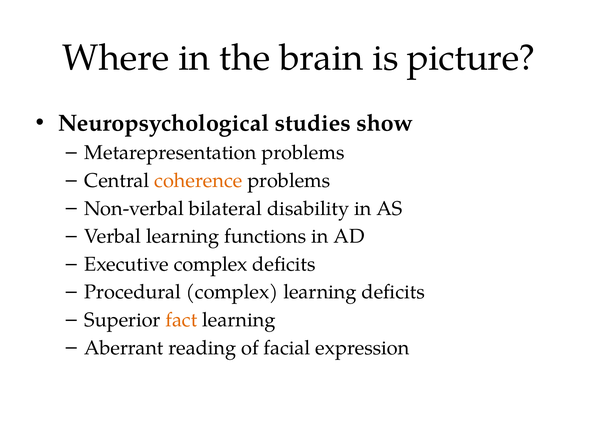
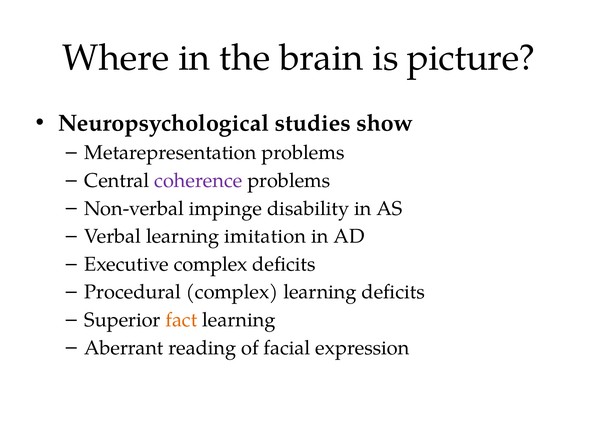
coherence colour: orange -> purple
bilateral: bilateral -> impinge
functions: functions -> imitation
